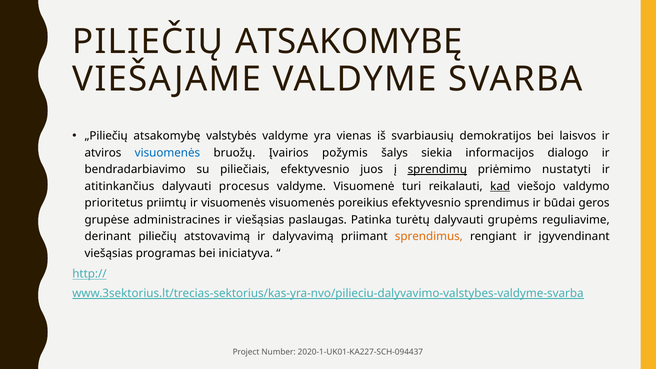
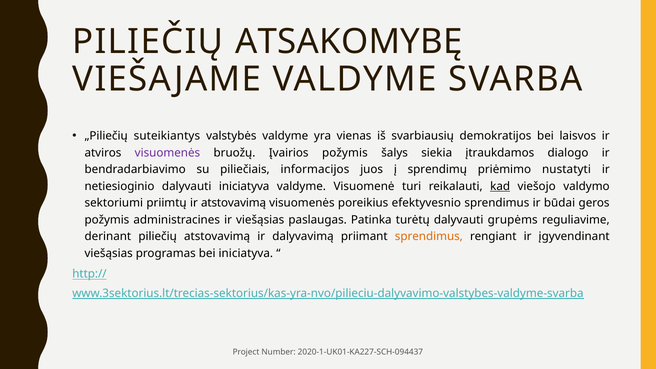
„Piliečių atsakomybę: atsakomybę -> suteikiantys
visuomenės at (167, 153) colour: blue -> purple
informacijos: informacijos -> įtraukdamos
piliečiais efektyvesnio: efektyvesnio -> informacijos
sprendimų underline: present -> none
atitinkančius: atitinkančius -> netiesioginio
dalyvauti procesus: procesus -> iniciatyva
prioritetus: prioritetus -> sektoriumi
ir visuomenės: visuomenės -> atstovavimą
grupėse at (107, 220): grupėse -> požymis
